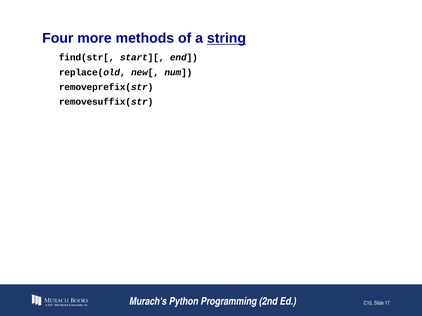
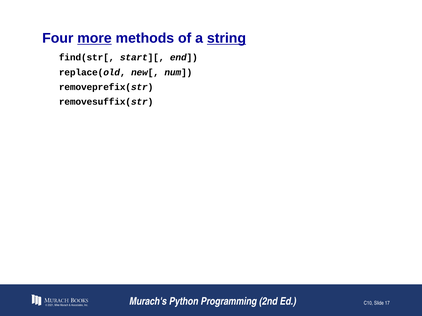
more underline: none -> present
